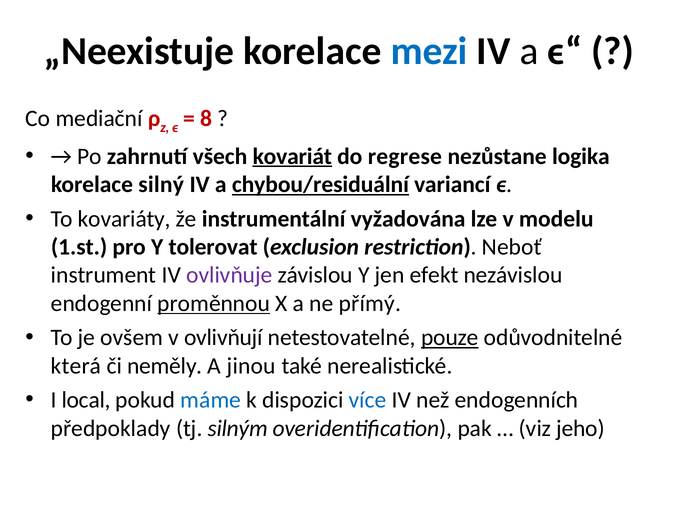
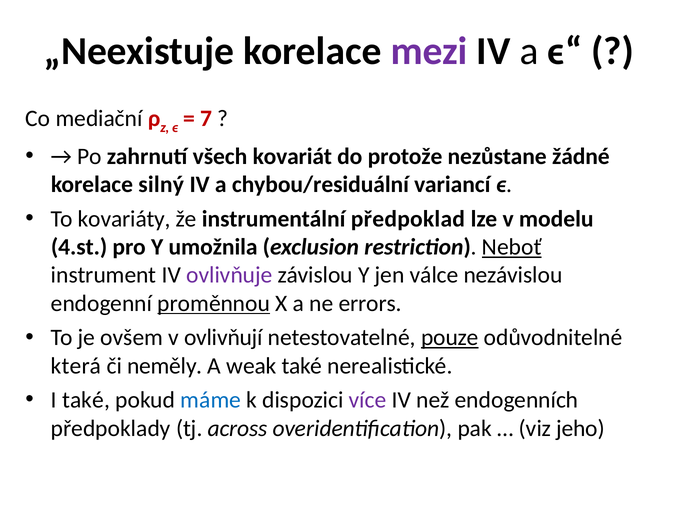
mezi colour: blue -> purple
8: 8 -> 7
kovariát underline: present -> none
regrese: regrese -> protože
logika: logika -> žádné
chybou/residuální underline: present -> none
vyžadována: vyžadována -> předpoklad
1.st: 1.st -> 4.st
tolerovat: tolerovat -> umožnila
Neboť underline: none -> present
efekt: efekt -> válce
přímý: přímý -> errors
jinou: jinou -> weak
I local: local -> také
více colour: blue -> purple
silným: silným -> across
